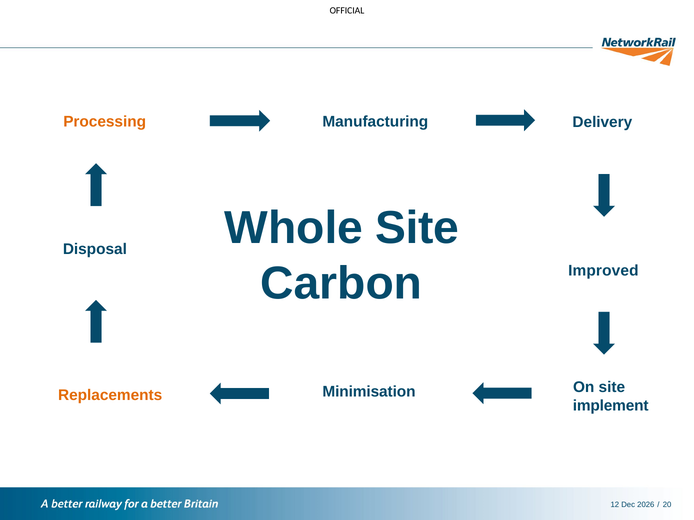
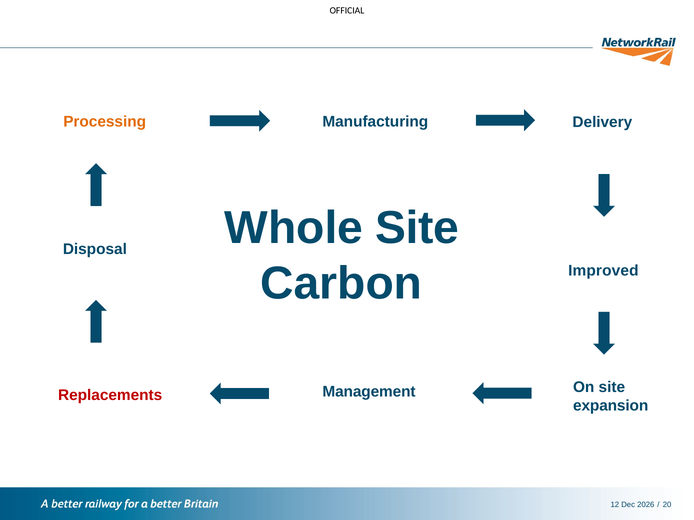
Minimisation: Minimisation -> Management
Replacements colour: orange -> red
implement: implement -> expansion
